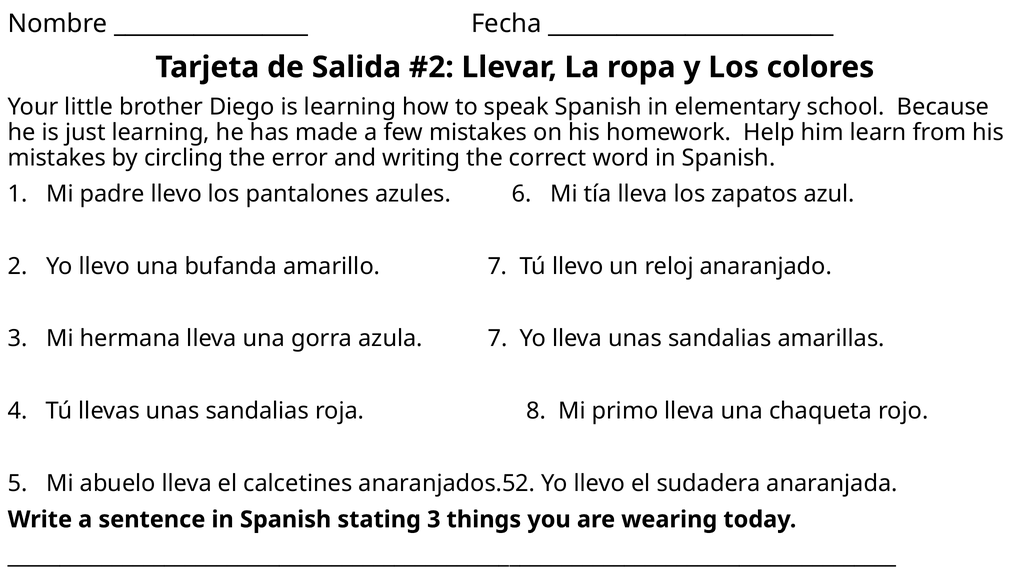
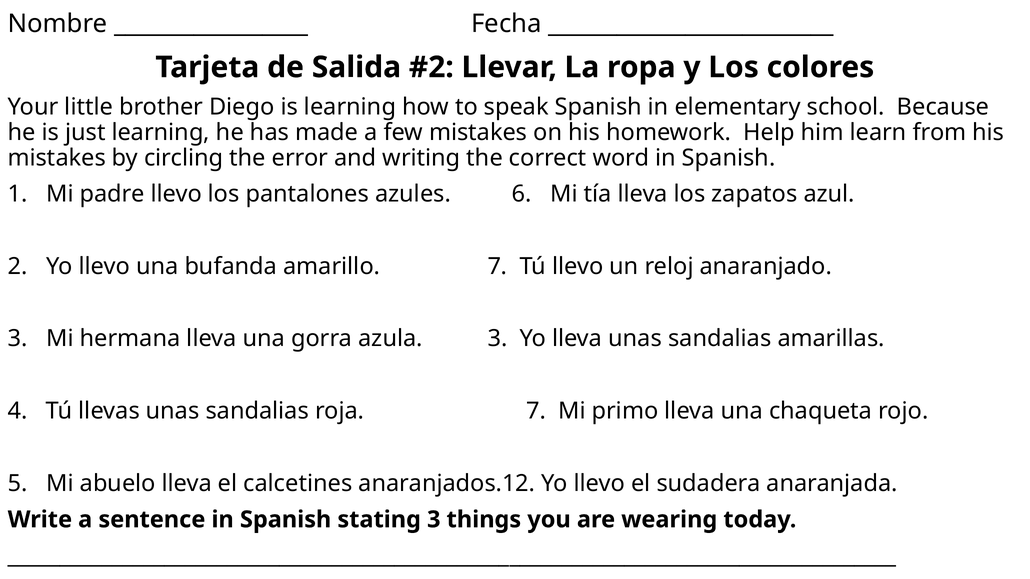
azula 7: 7 -> 3
roja 8: 8 -> 7
anaranjados.52: anaranjados.52 -> anaranjados.12
